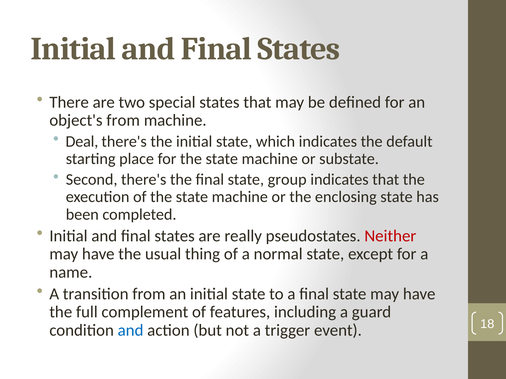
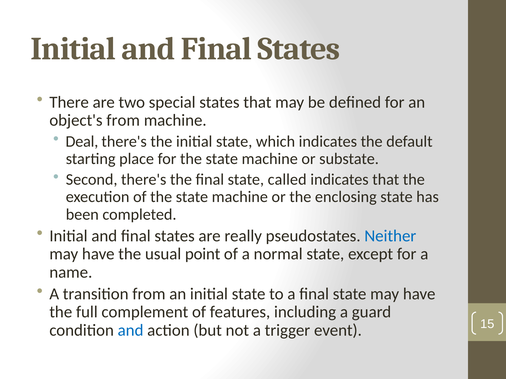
group: group -> called
Neither colour: red -> blue
thing: thing -> point
18: 18 -> 15
